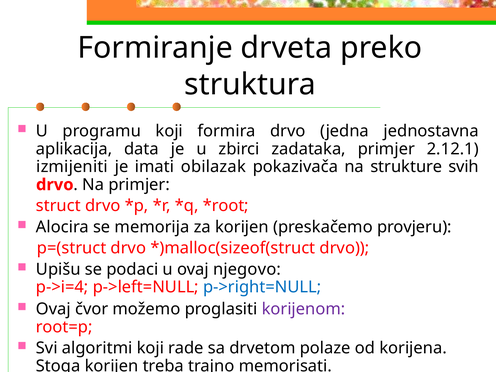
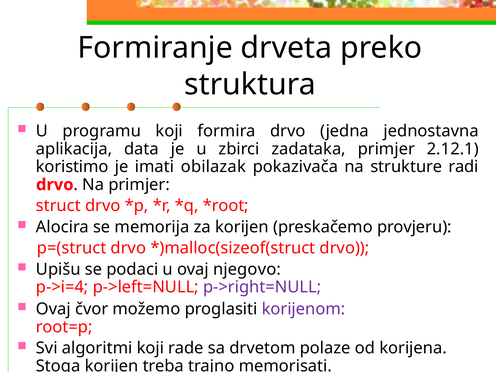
izmijeniti: izmijeniti -> koristimo
svih: svih -> radi
p->right=NULL colour: blue -> purple
